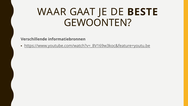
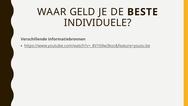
GAAT: GAAT -> GELD
GEWOONTEN: GEWOONTEN -> INDIVIDUELE
